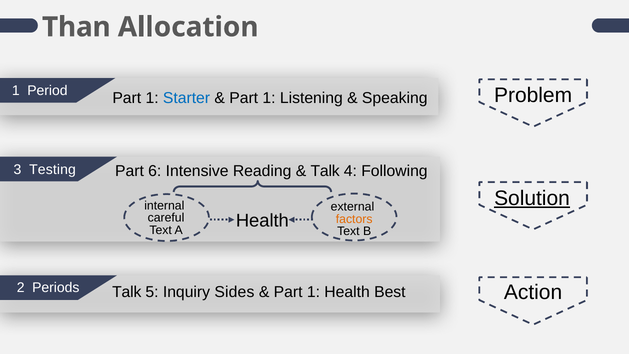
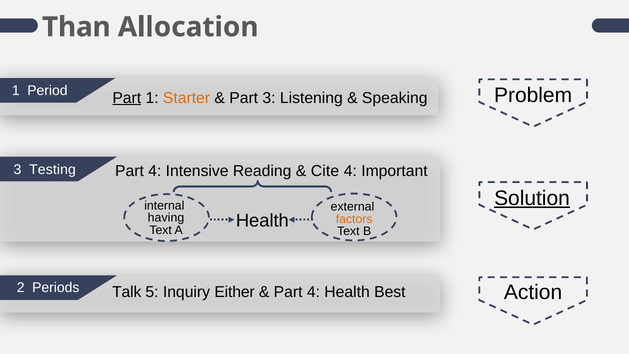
Part at (127, 98) underline: none -> present
Starter colour: blue -> orange
1 at (269, 98): 1 -> 3
6 at (155, 171): 6 -> 4
Talk at (325, 171): Talk -> Cite
Following: Following -> Important
careful: careful -> having
Sides: Sides -> Either
1 at (313, 292): 1 -> 4
